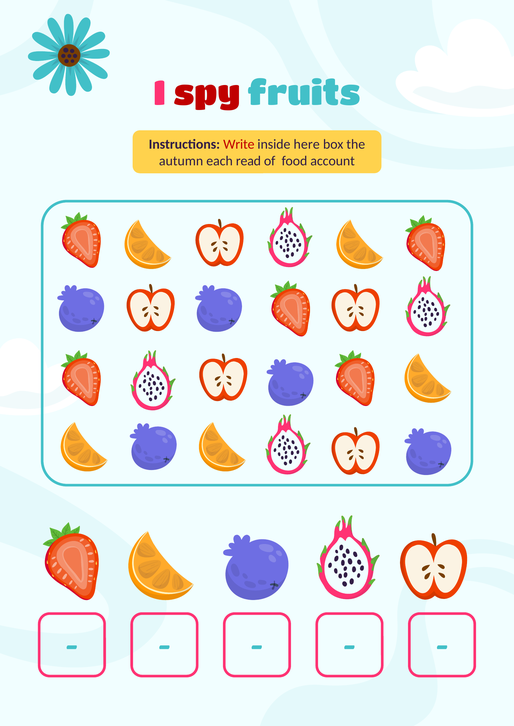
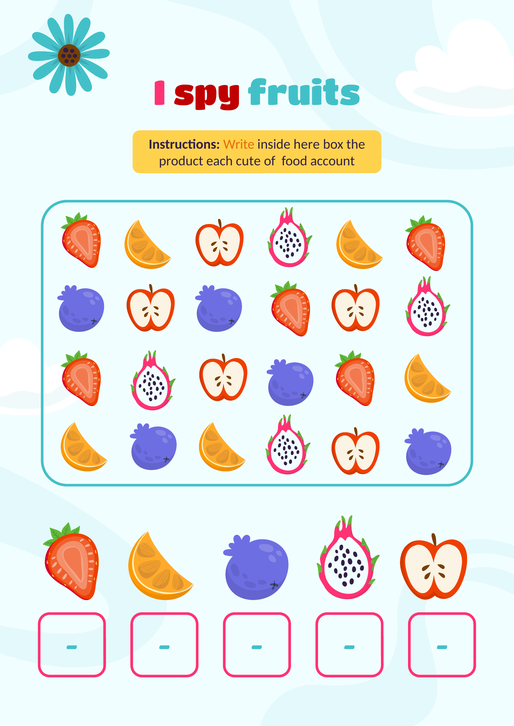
Write colour: red -> orange
autumn: autumn -> product
read: read -> cute
